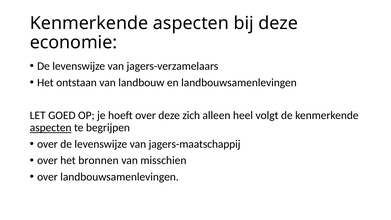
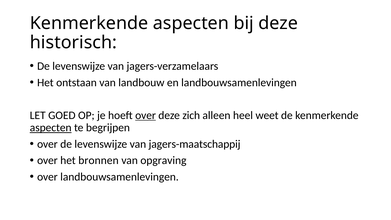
economie: economie -> historisch
over at (146, 115) underline: none -> present
volgt: volgt -> weet
misschien: misschien -> opgraving
